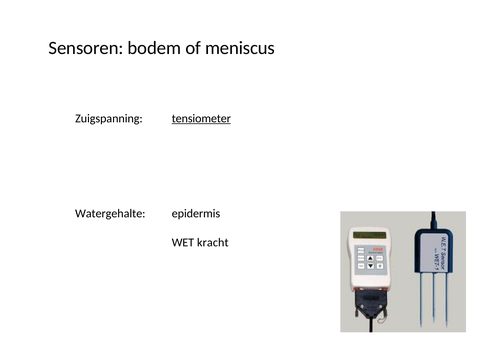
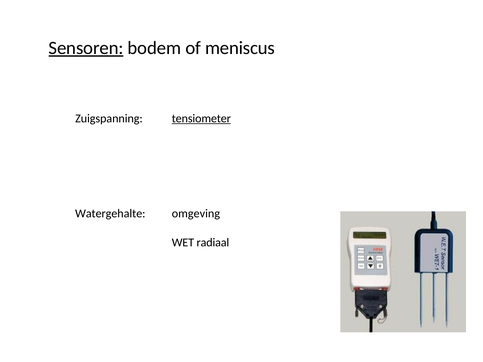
Sensoren underline: none -> present
epidermis: epidermis -> omgeving
kracht: kracht -> radiaal
